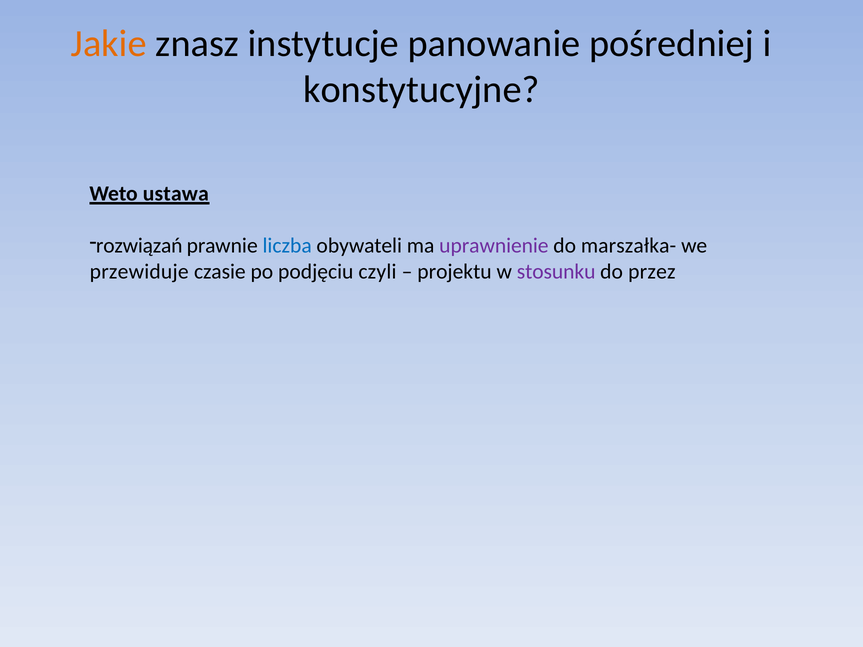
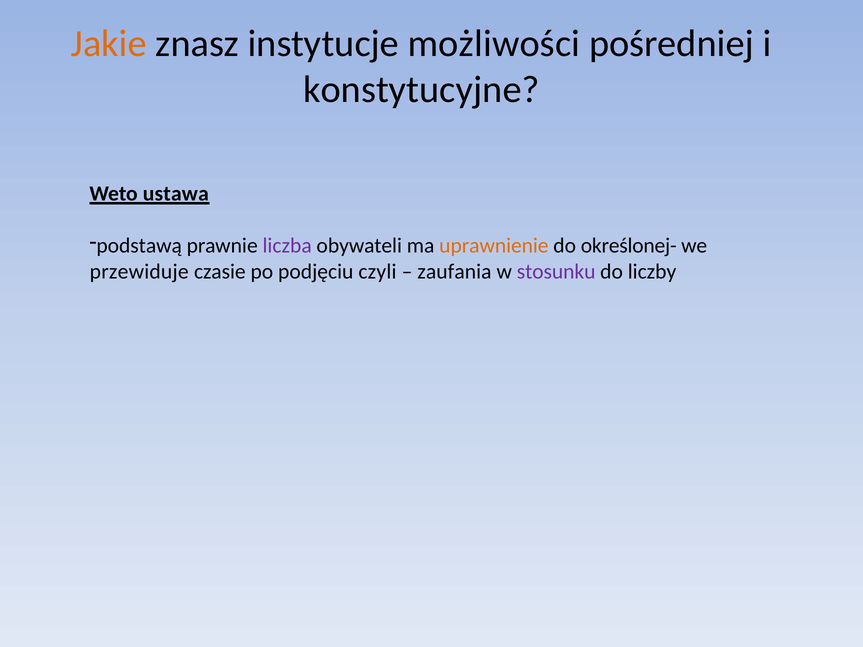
panowanie: panowanie -> możliwości
rozwiązań: rozwiązań -> podstawą
liczba colour: blue -> purple
uprawnienie colour: purple -> orange
marszałka-: marszałka- -> określonej-
projektu: projektu -> zaufania
przez: przez -> liczby
